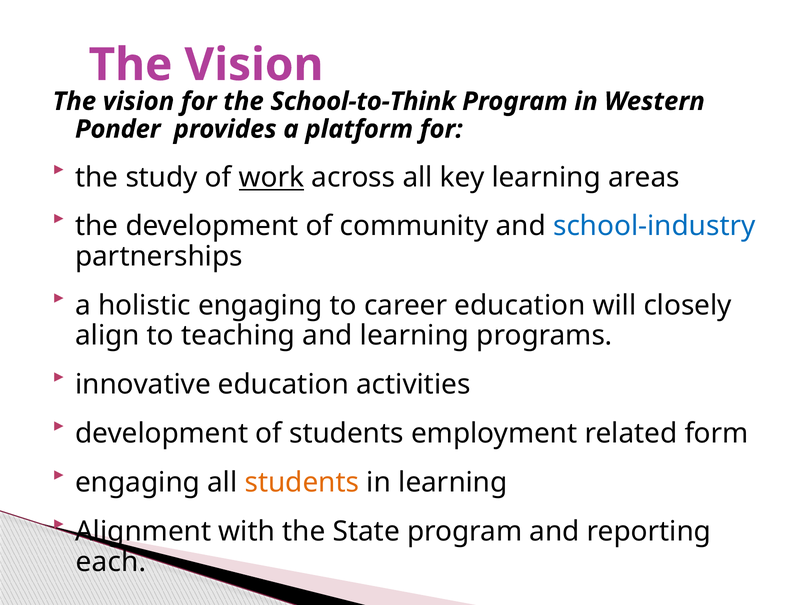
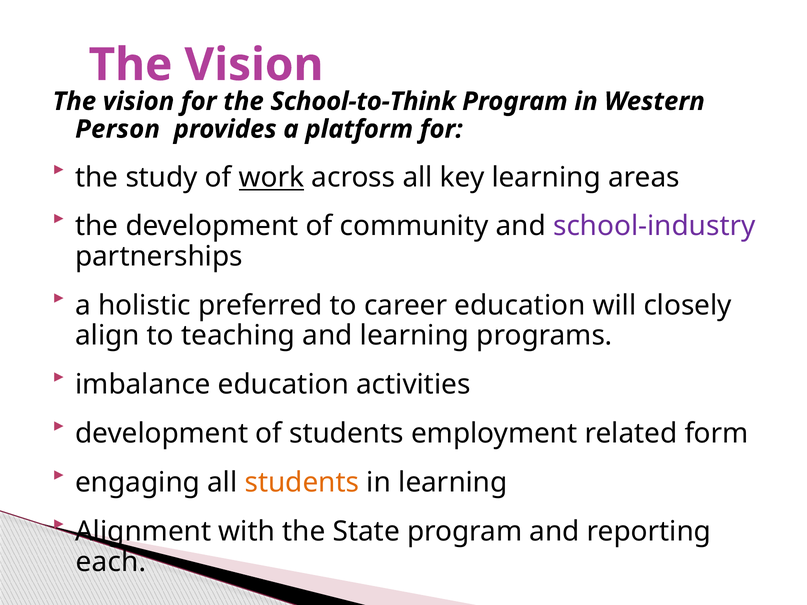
Ponder: Ponder -> Person
school-industry colour: blue -> purple
holistic engaging: engaging -> preferred
innovative: innovative -> imbalance
